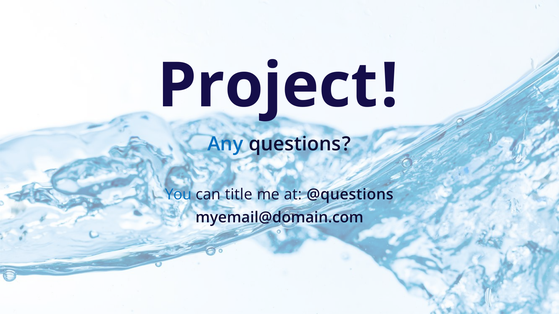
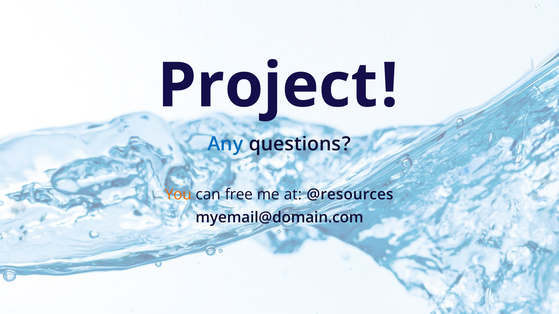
You colour: blue -> orange
title: title -> free
@questions: @questions -> @resources
